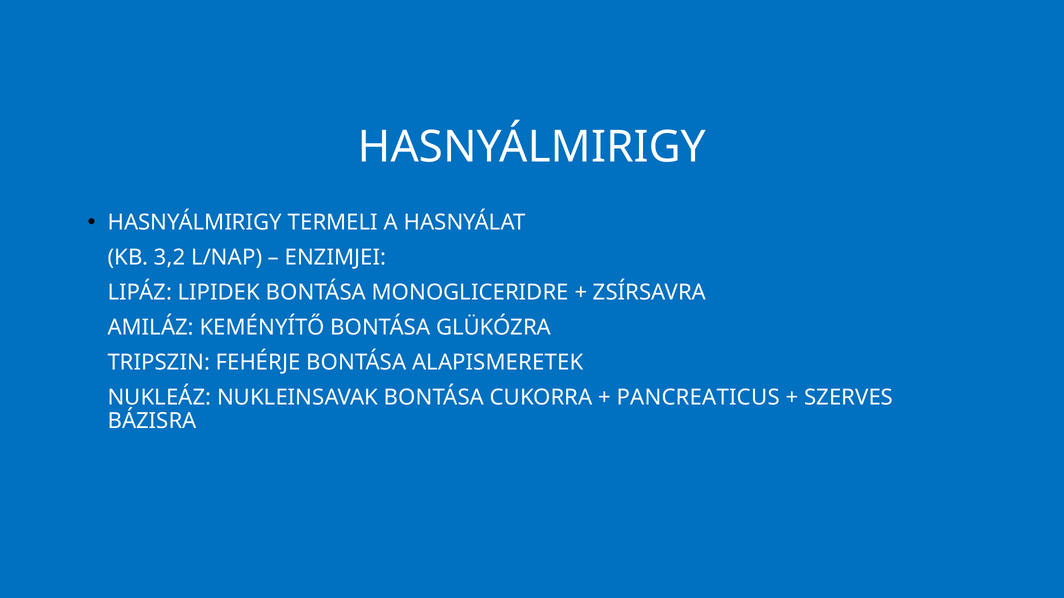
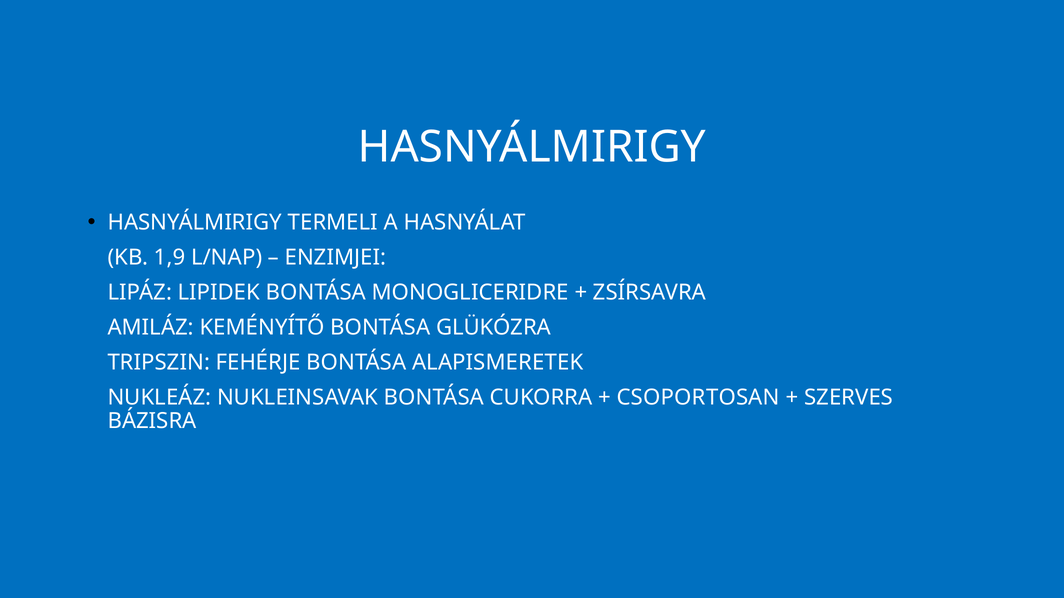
3,2: 3,2 -> 1,9
PANCREATICUS: PANCREATICUS -> CSOPORTOSAN
